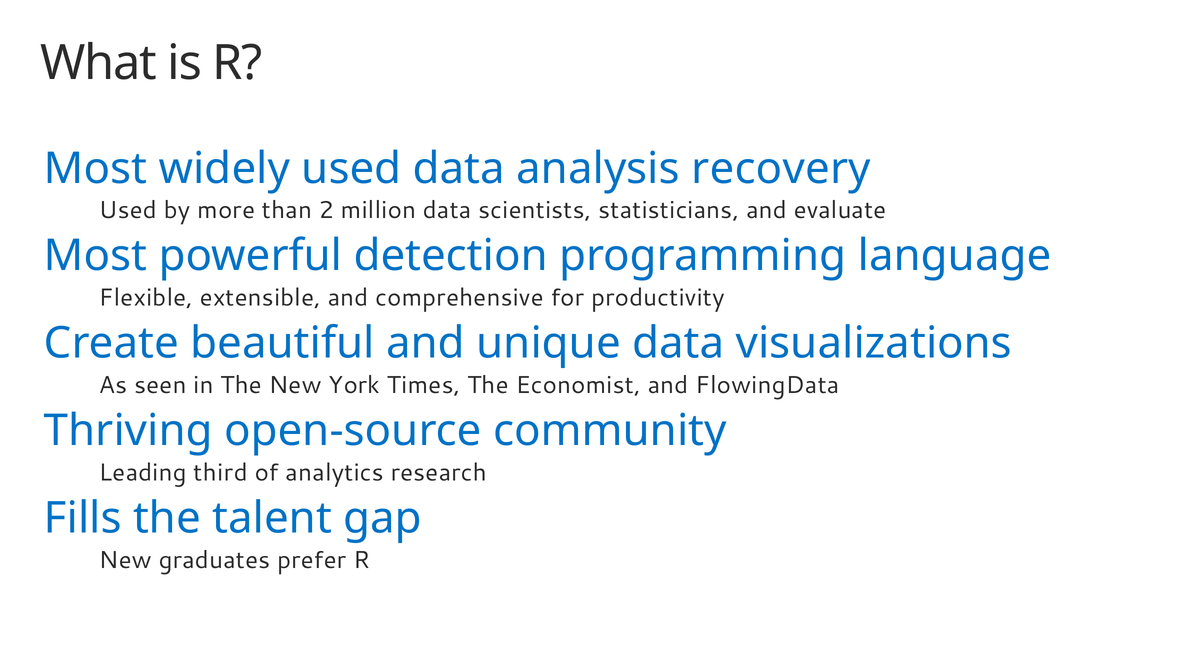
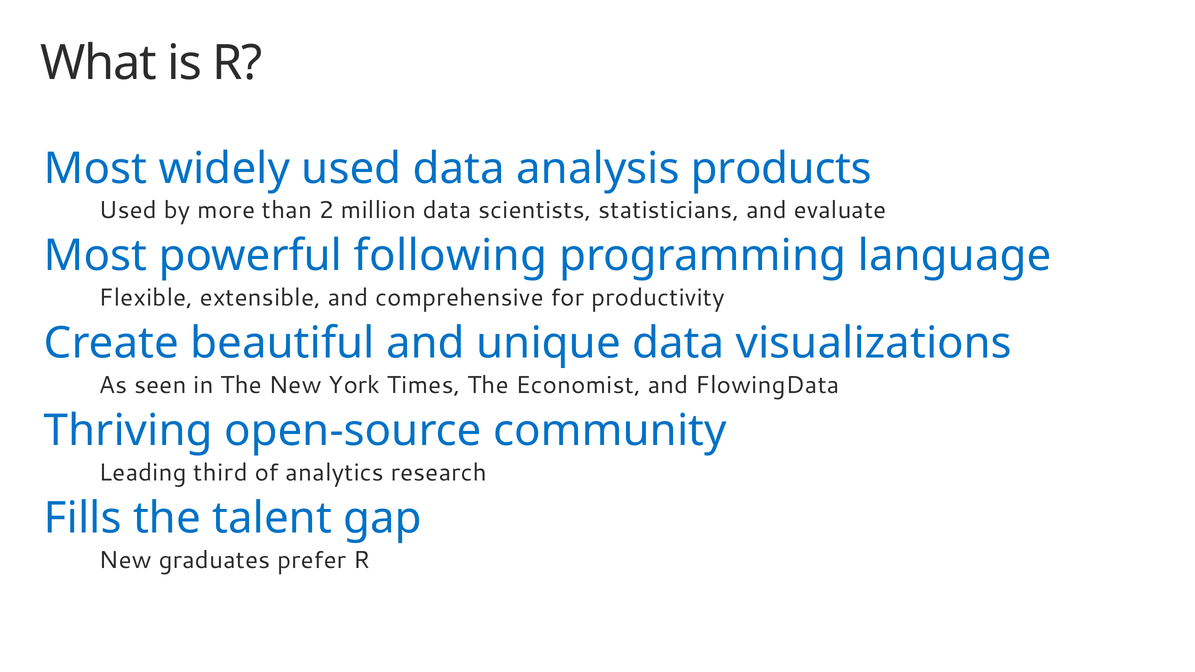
recovery: recovery -> products
detection: detection -> following
